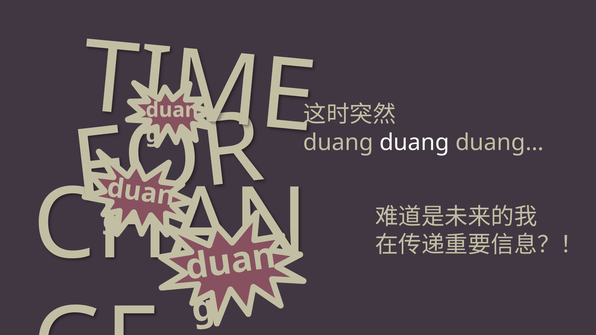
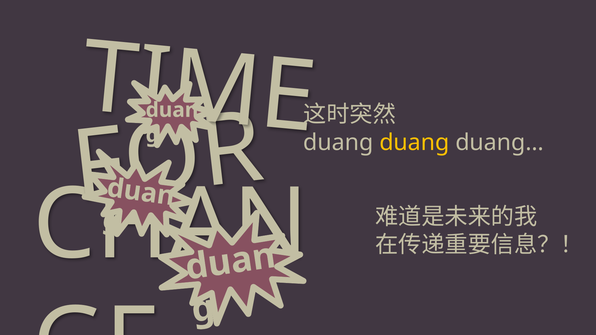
duang at (414, 143) colour: white -> yellow
